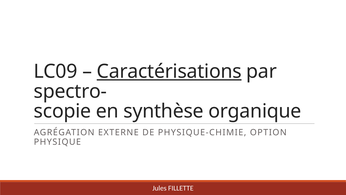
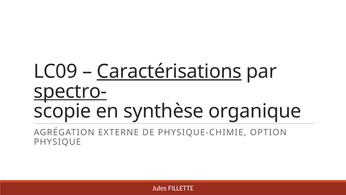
spectro- underline: none -> present
